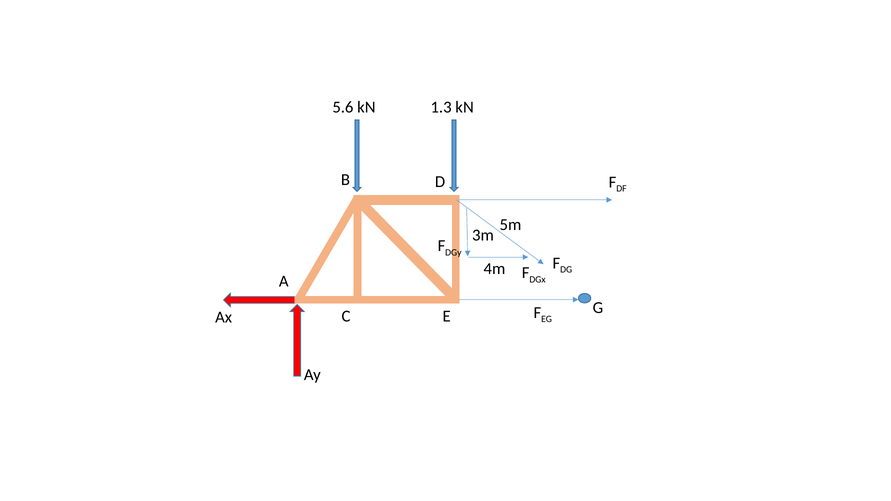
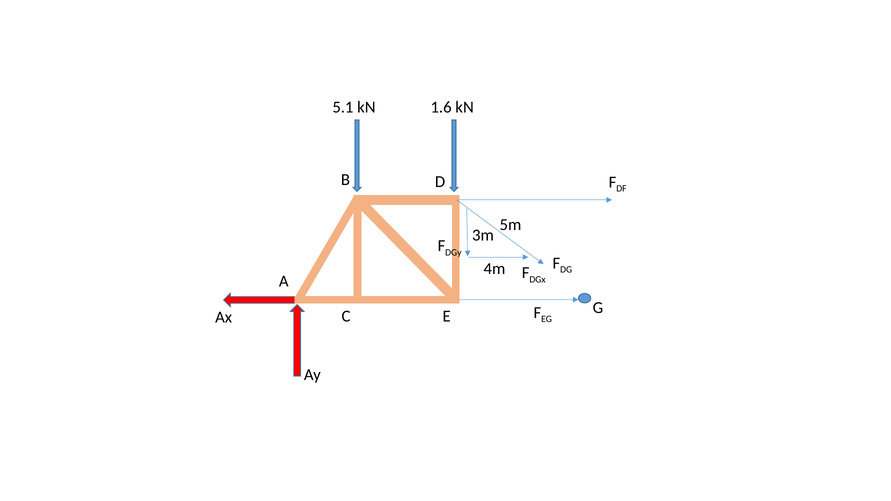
5.6: 5.6 -> 5.1
1.3: 1.3 -> 1.6
